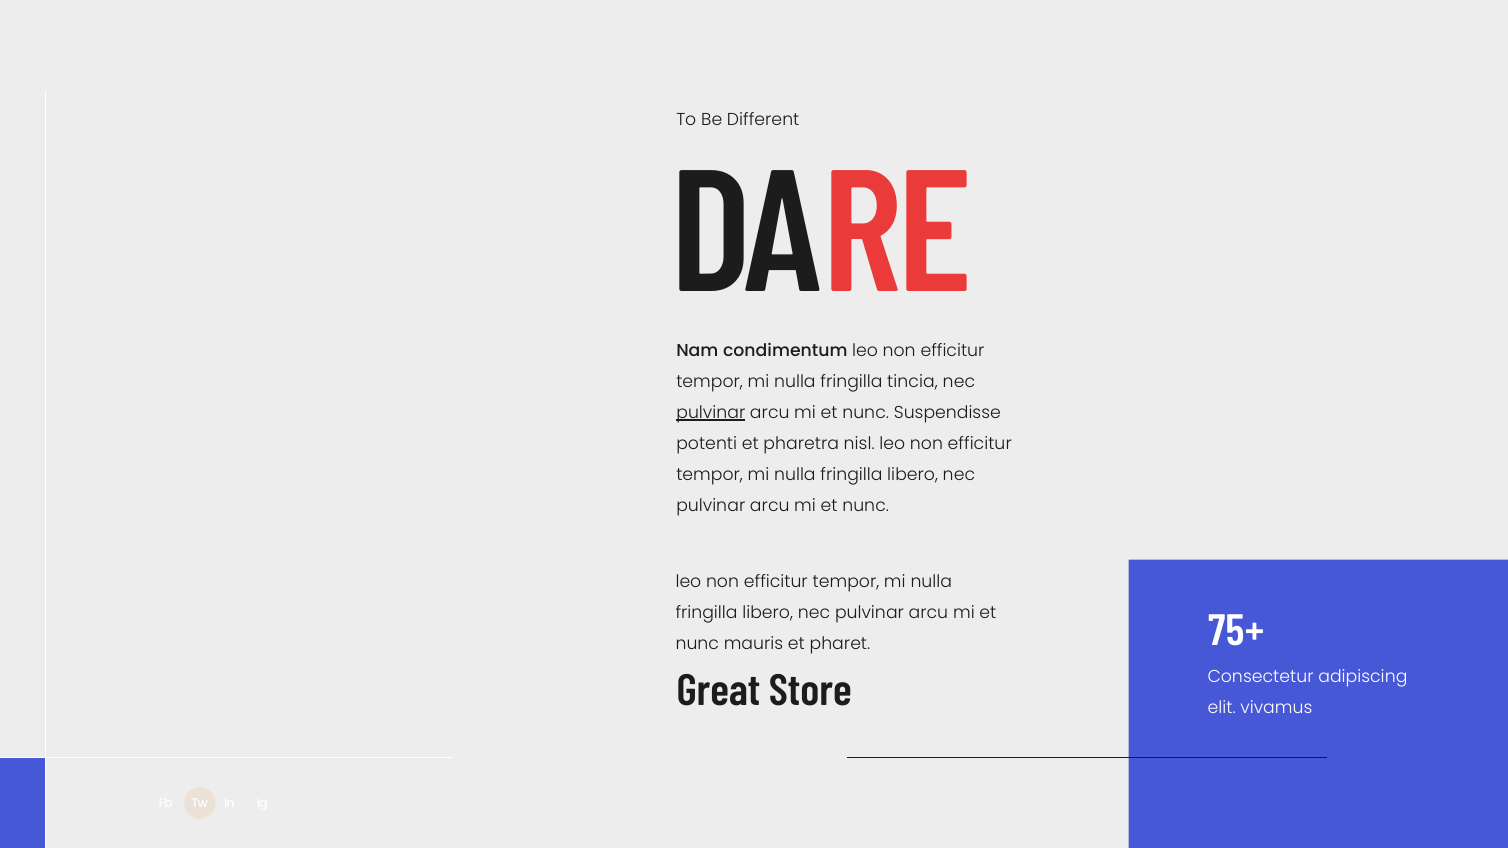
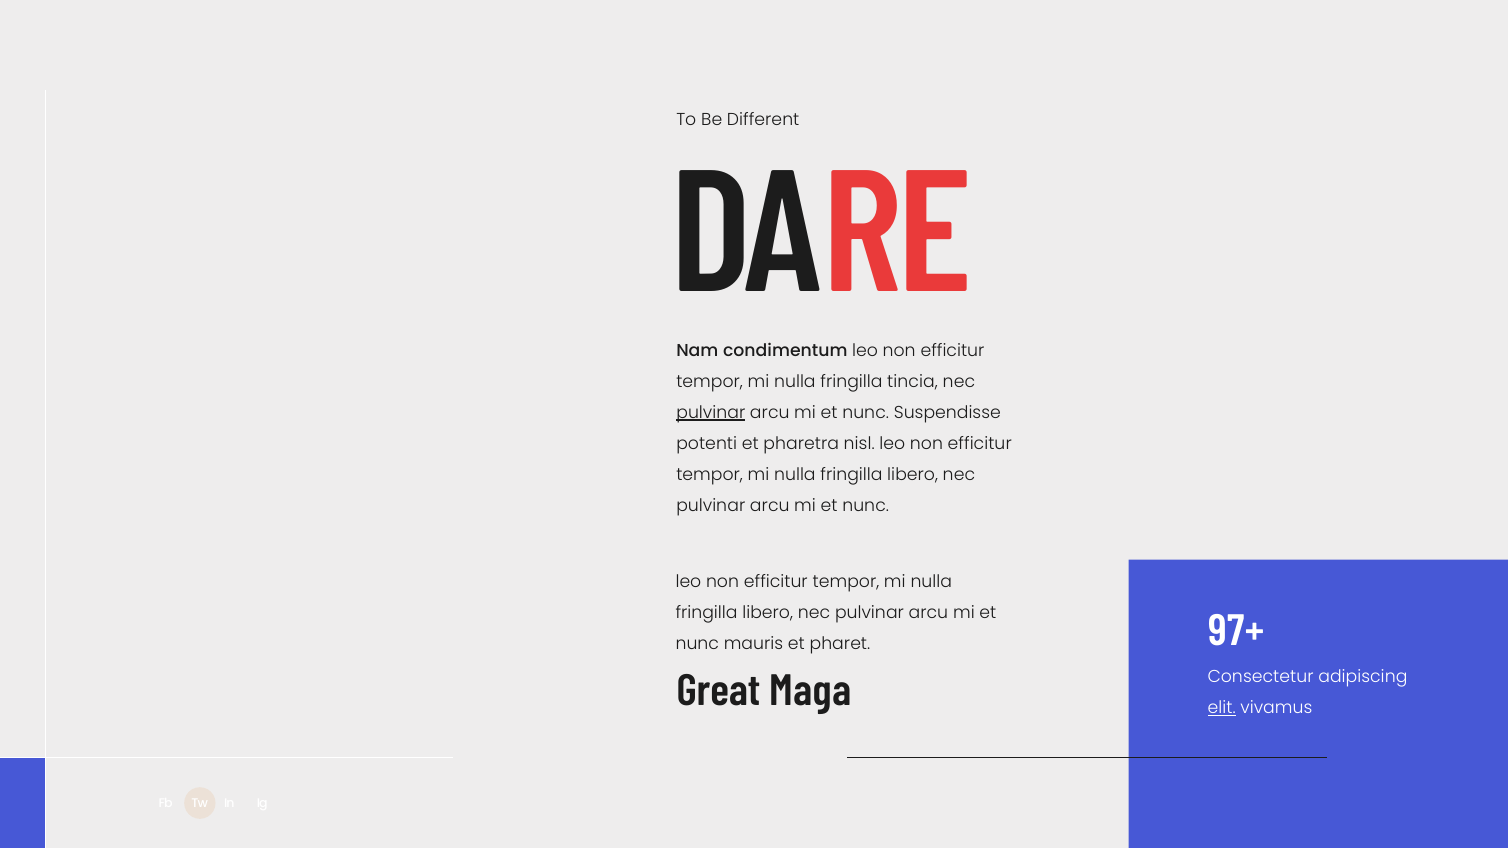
75+: 75+ -> 97+
Store: Store -> Maga
elit underline: none -> present
